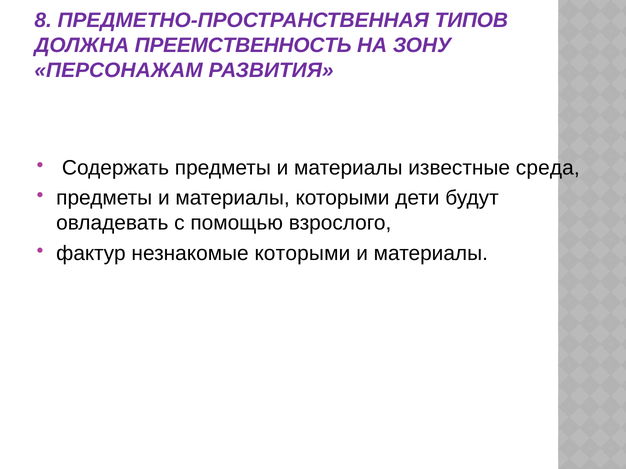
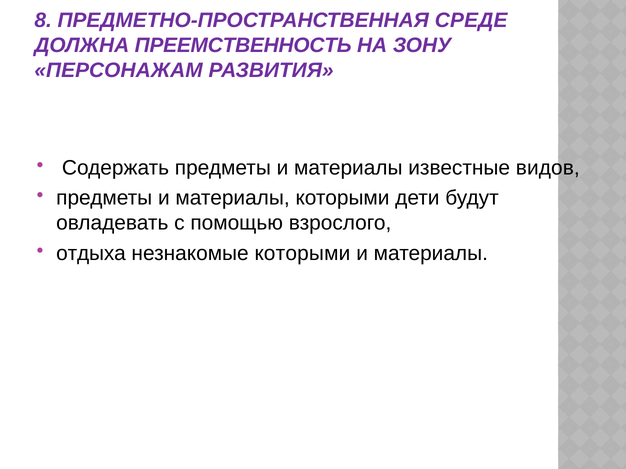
ТИПОВ: ТИПОВ -> СРЕДЕ
среда: среда -> видов
фактур: фактур -> отдыха
